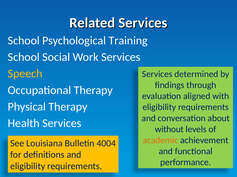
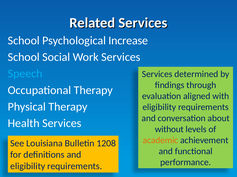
Training: Training -> Increase
Speech colour: yellow -> light blue
4004: 4004 -> 1208
